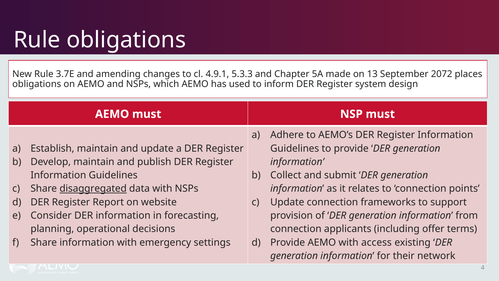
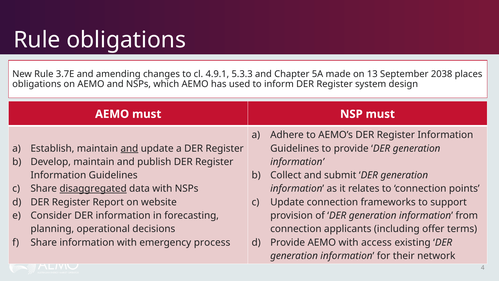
2072: 2072 -> 2038
and at (129, 148) underline: none -> present
settings: settings -> process
